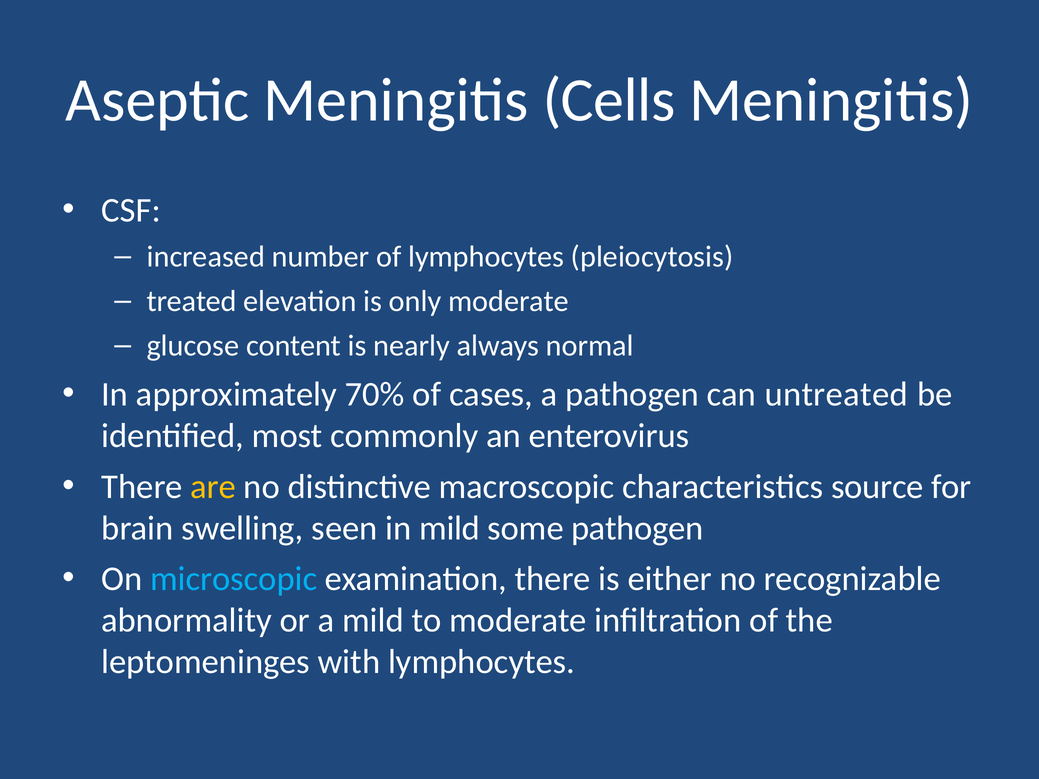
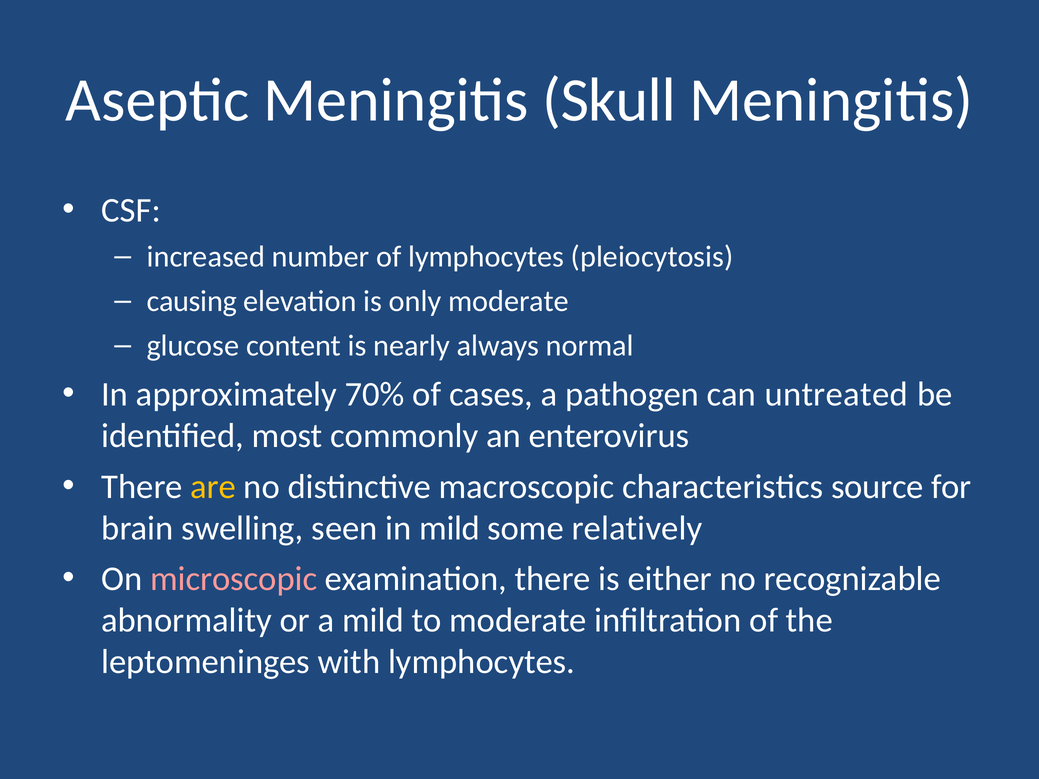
Cells: Cells -> Skull
treated: treated -> causing
some pathogen: pathogen -> relatively
microscopic colour: light blue -> pink
